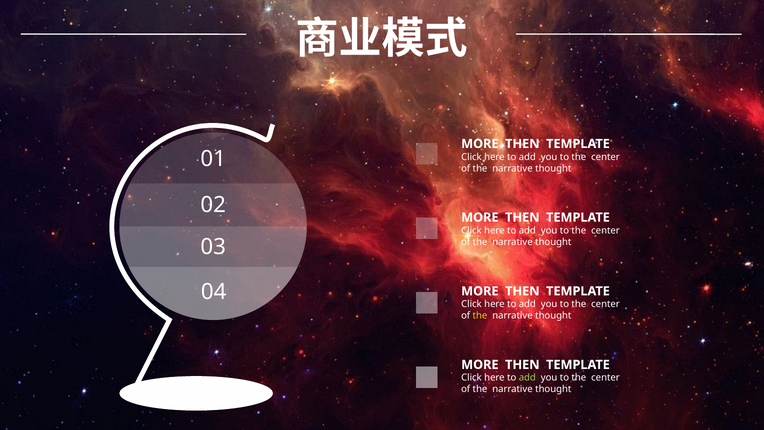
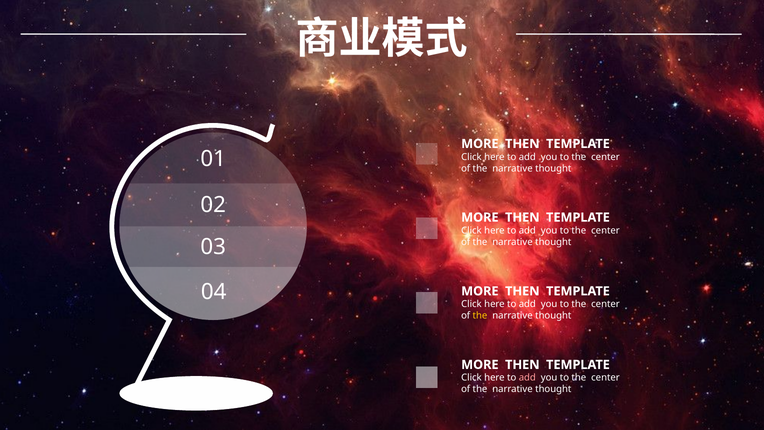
add at (527, 378) colour: light green -> pink
